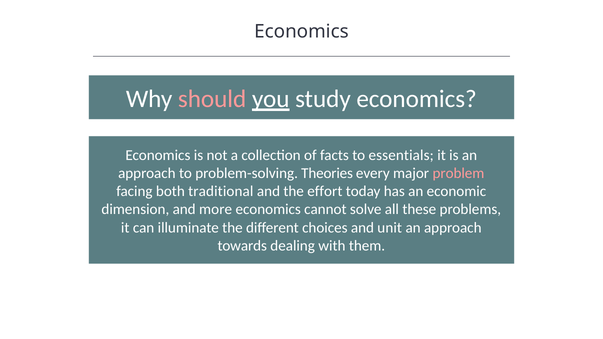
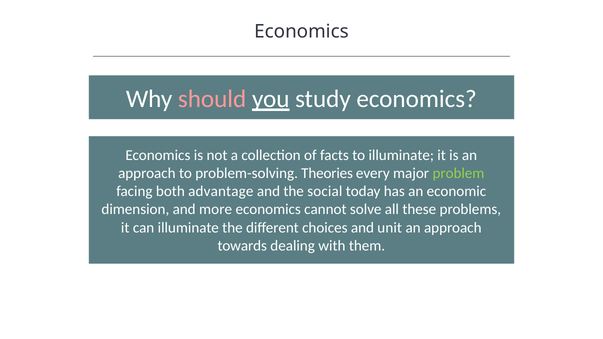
to essentials: essentials -> illuminate
problem colour: pink -> light green
traditional: traditional -> advantage
effort: effort -> social
